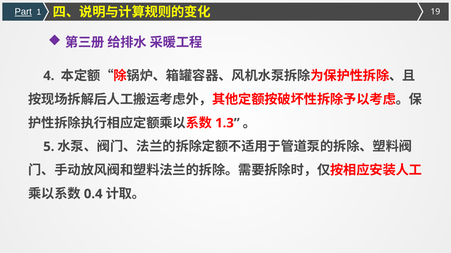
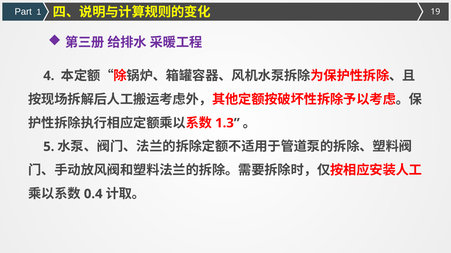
Part underline: present -> none
